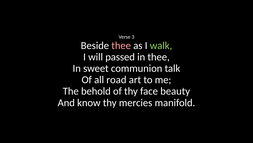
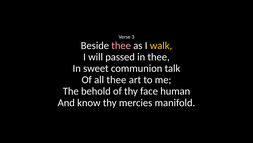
walk colour: light green -> yellow
all road: road -> thee
beauty: beauty -> human
